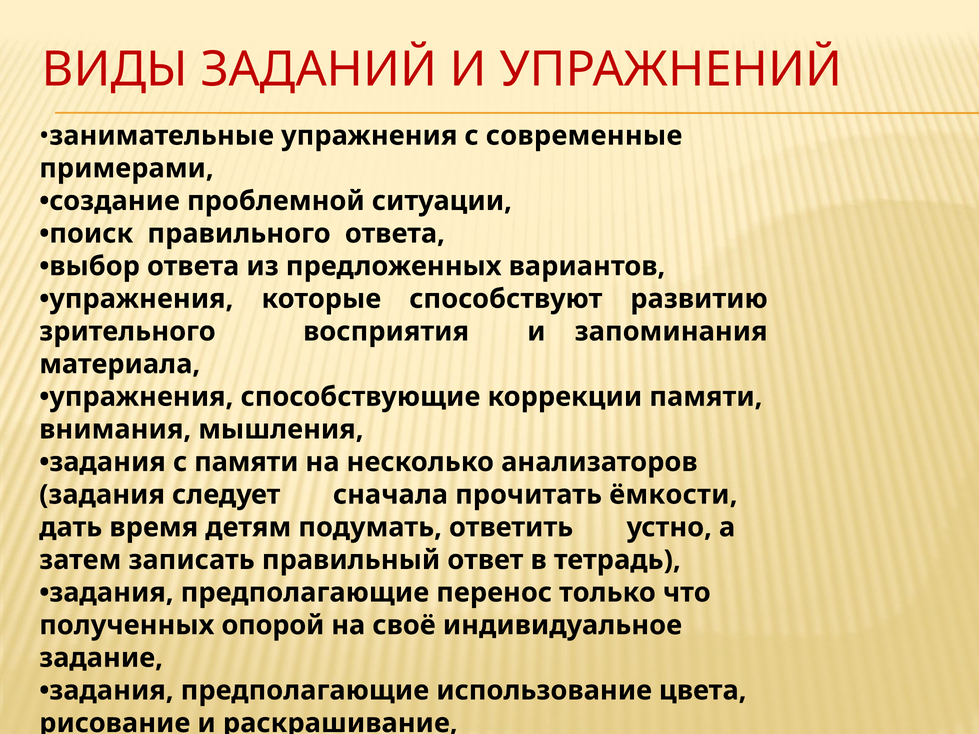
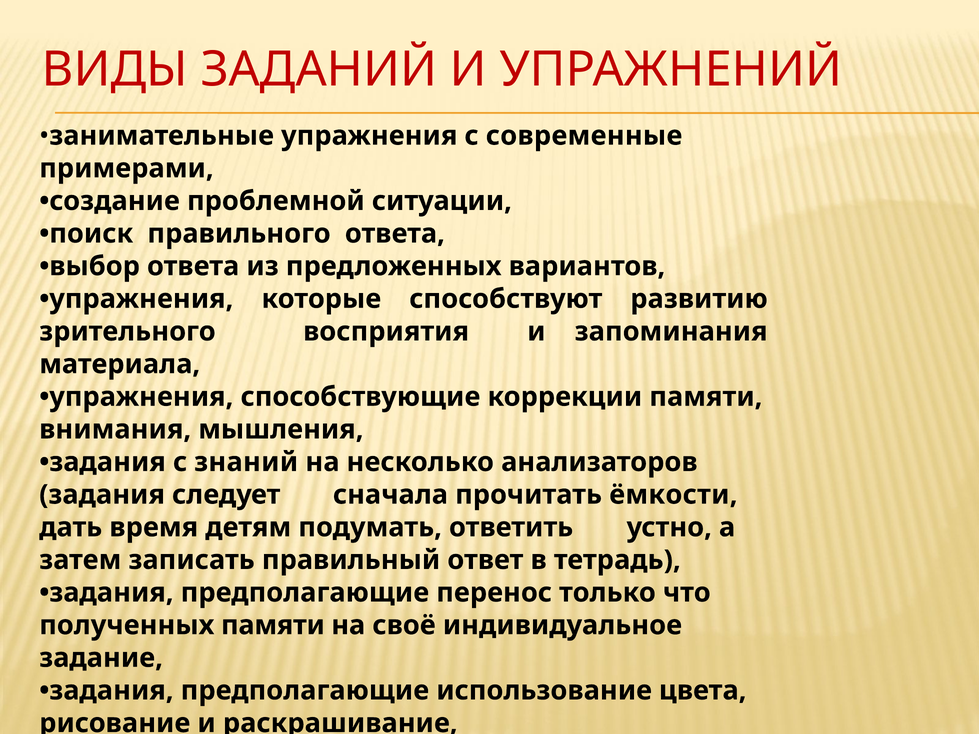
с памяти: памяти -> знаний
полученных опорой: опорой -> памяти
